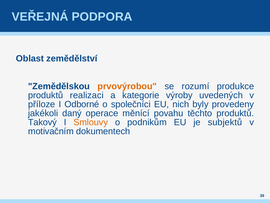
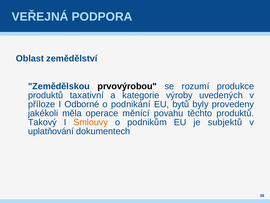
prvovýrobou colour: orange -> black
realizaci: realizaci -> taxativní
společníci: společníci -> podnikání
nich: nich -> bytů
daný: daný -> měla
motivačním: motivačním -> uplatňování
